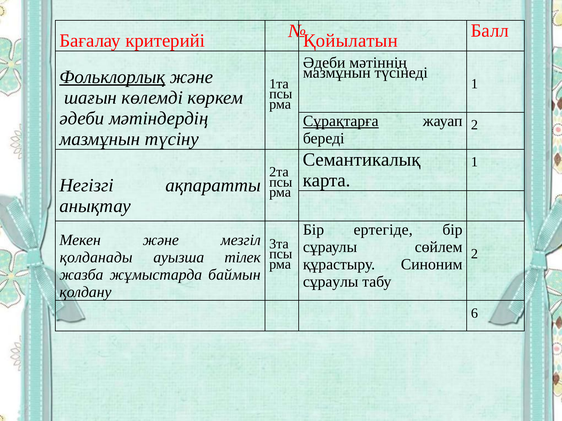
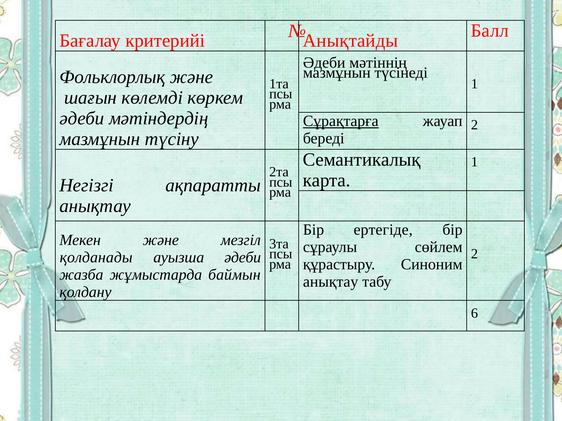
Қойылатын: Қойылатын -> Анықтайды
Фольклорлық underline: present -> none
ауызша тілек: тілек -> әдеби
сұраулы at (331, 282): сұраулы -> анықтау
